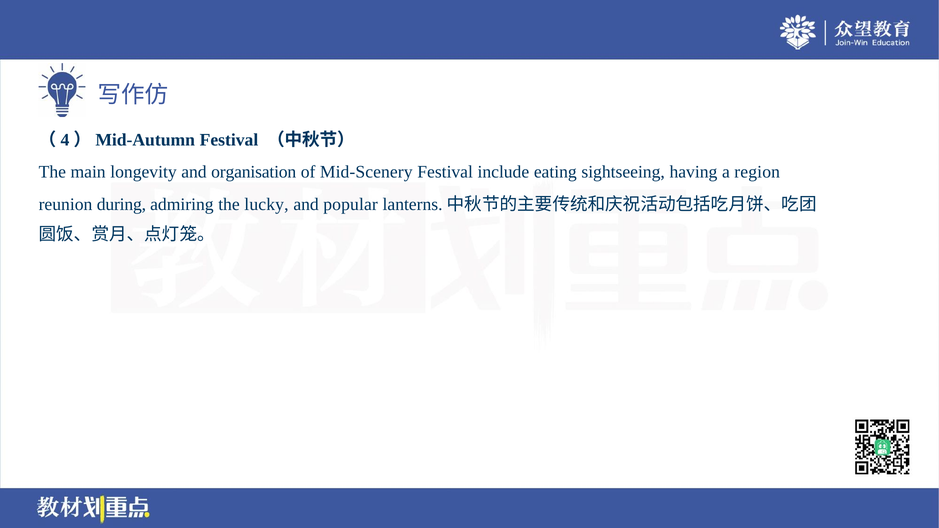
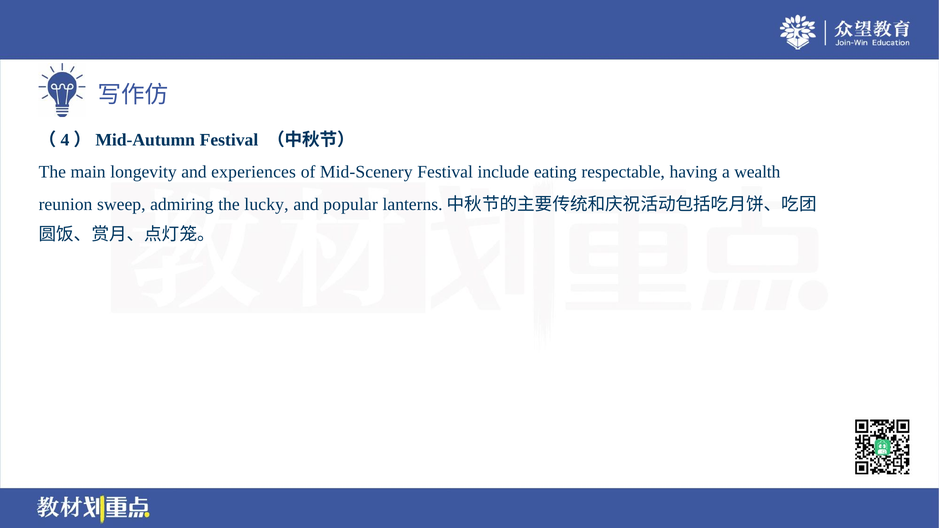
organisation: organisation -> experiences
sightseeing: sightseeing -> respectable
region: region -> wealth
during: during -> sweep
